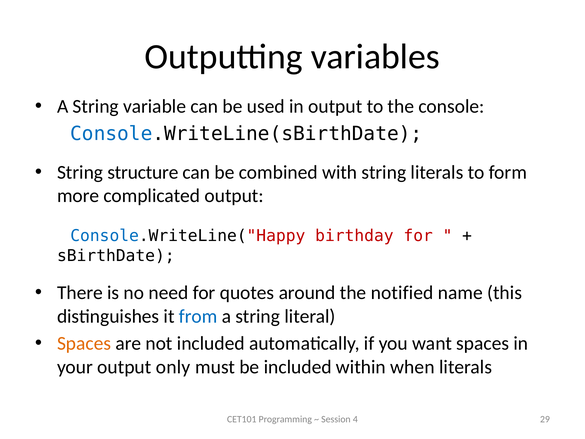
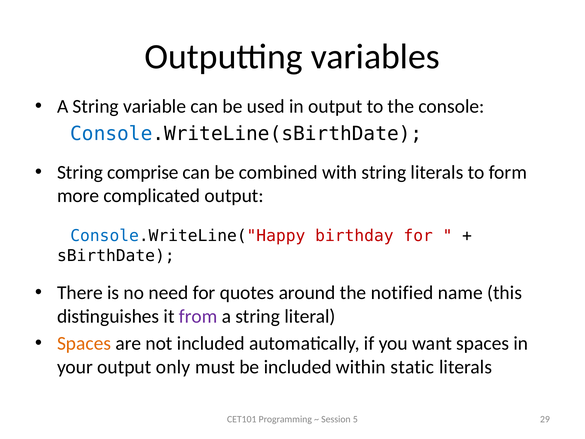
structure: structure -> comprise
from colour: blue -> purple
when: when -> static
4: 4 -> 5
